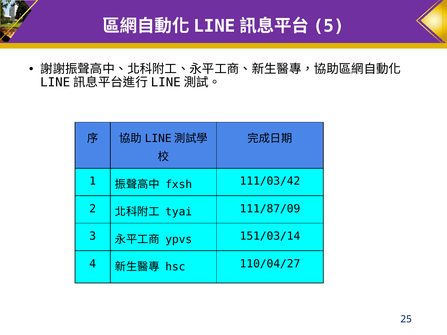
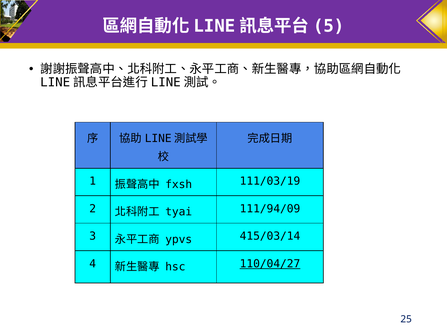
111/03/42: 111/03/42 -> 111/03/19
111/87/09: 111/87/09 -> 111/94/09
151/03/14: 151/03/14 -> 415/03/14
110/04/27 underline: none -> present
